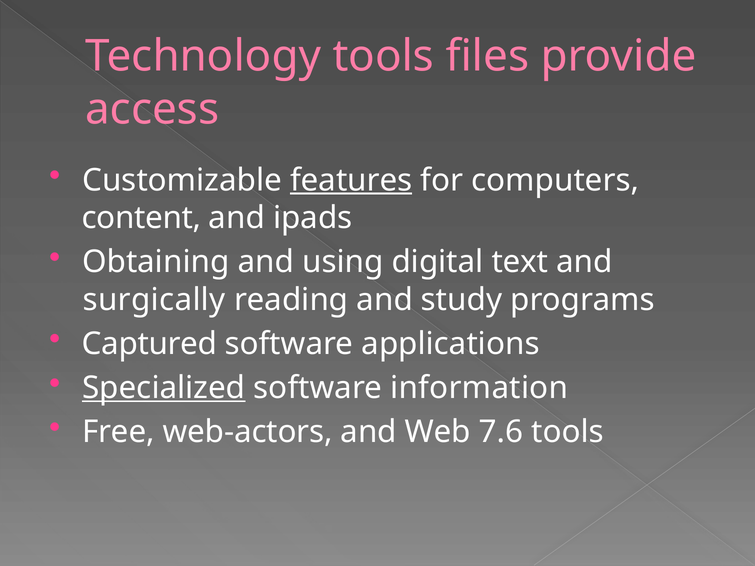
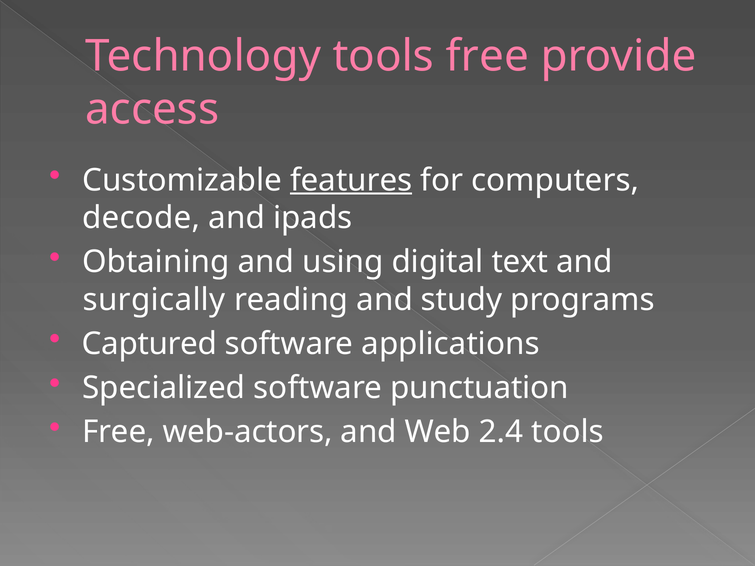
tools files: files -> free
content: content -> decode
Specialized underline: present -> none
information: information -> punctuation
7.6: 7.6 -> 2.4
